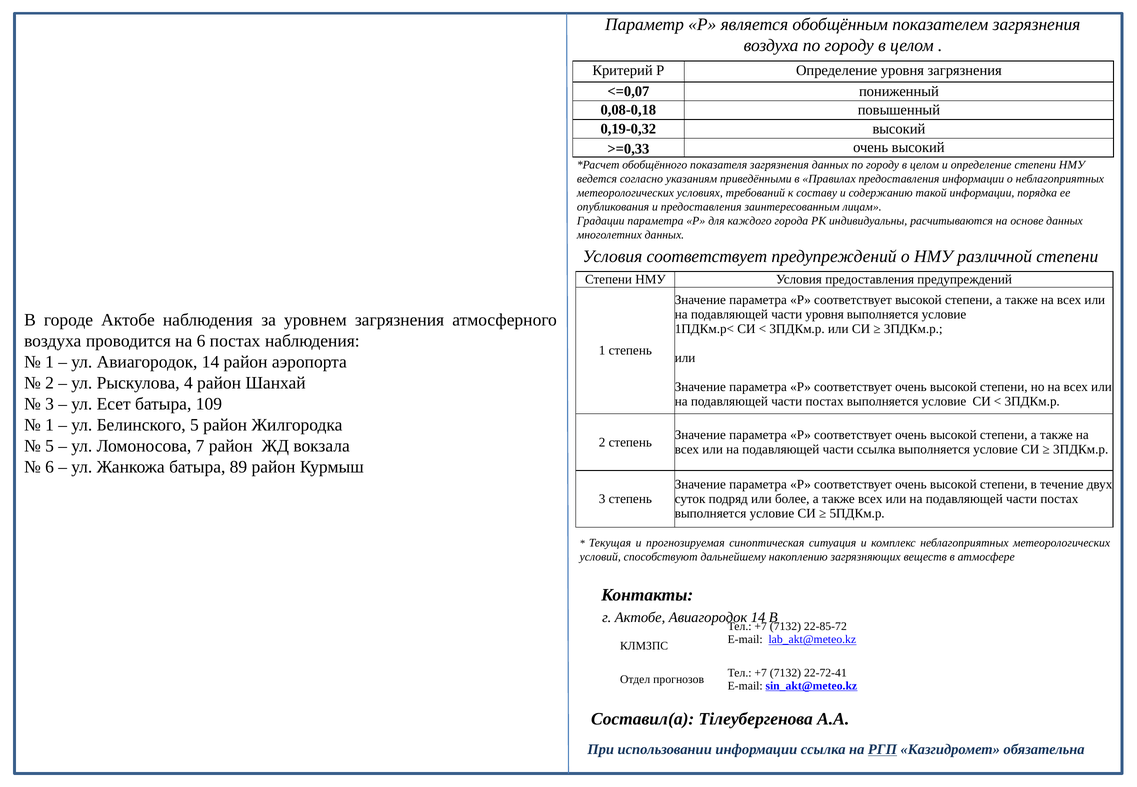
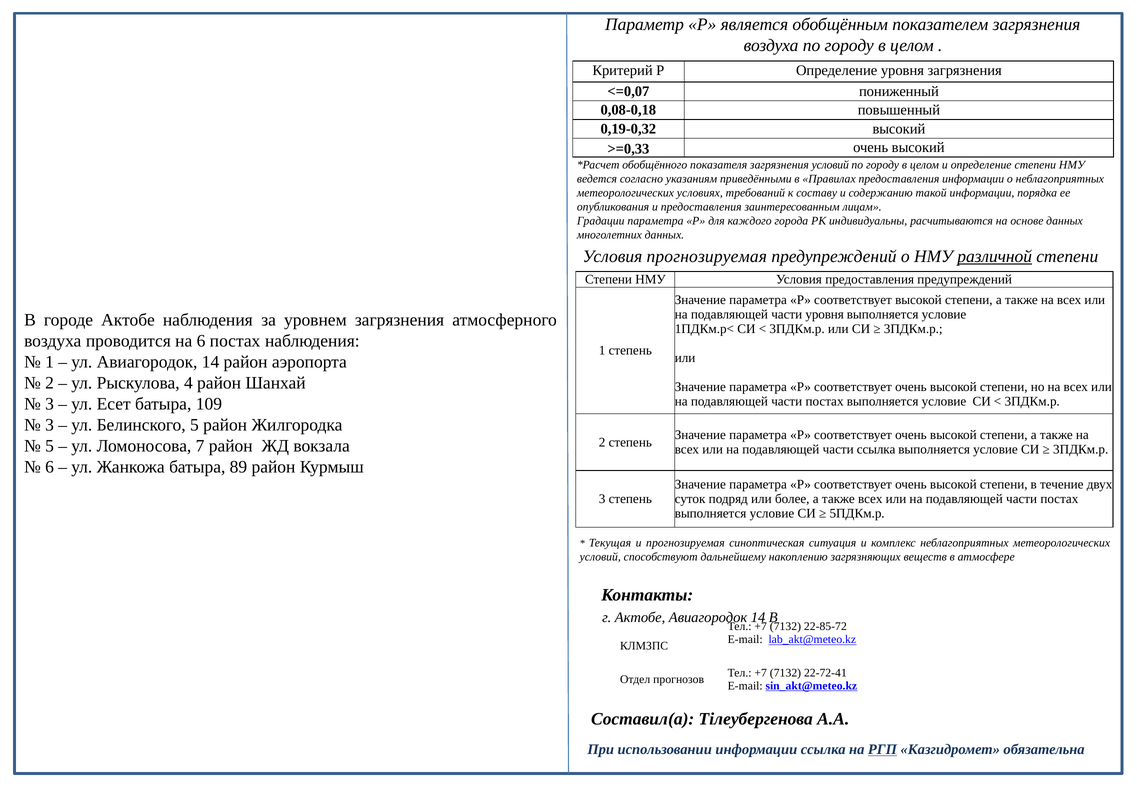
загрязнения данных: данных -> условий
Условия соответствует: соответствует -> прогнозируемая
различной underline: none -> present
1 at (50, 425): 1 -> 3
